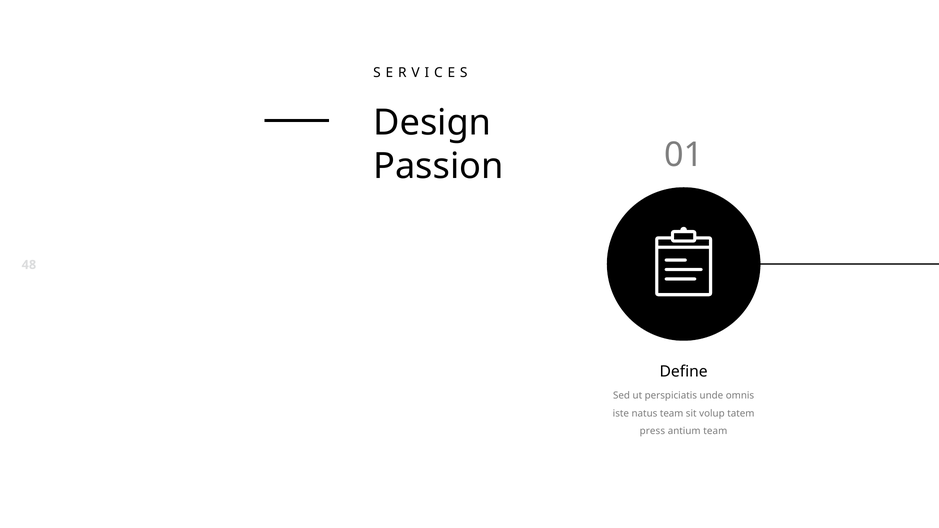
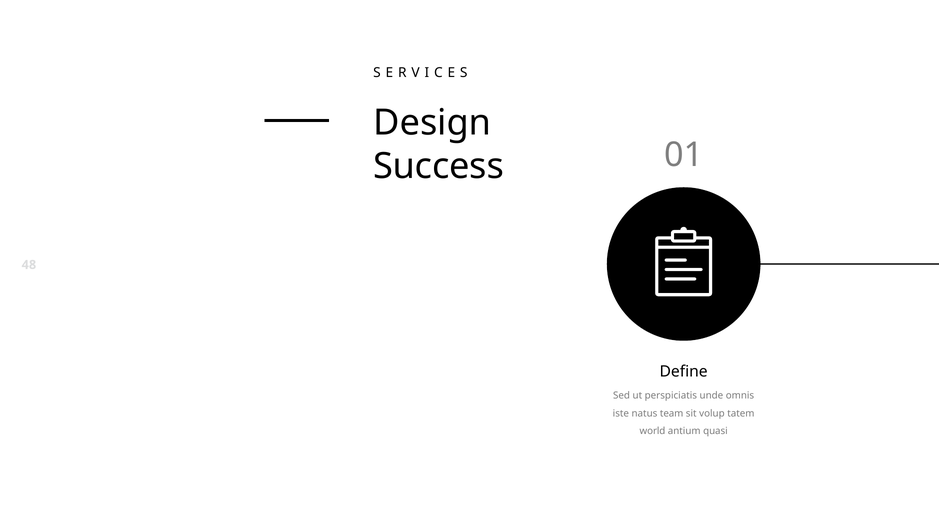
Passion: Passion -> Success
press: press -> world
antium team: team -> quasi
